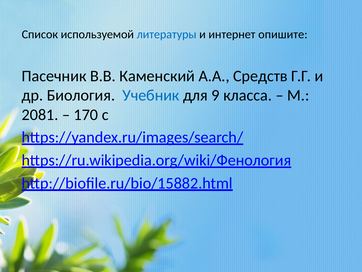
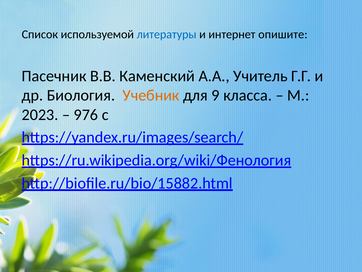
Средств: Средств -> Учитель
Учебник colour: blue -> orange
2081: 2081 -> 2023
170: 170 -> 976
